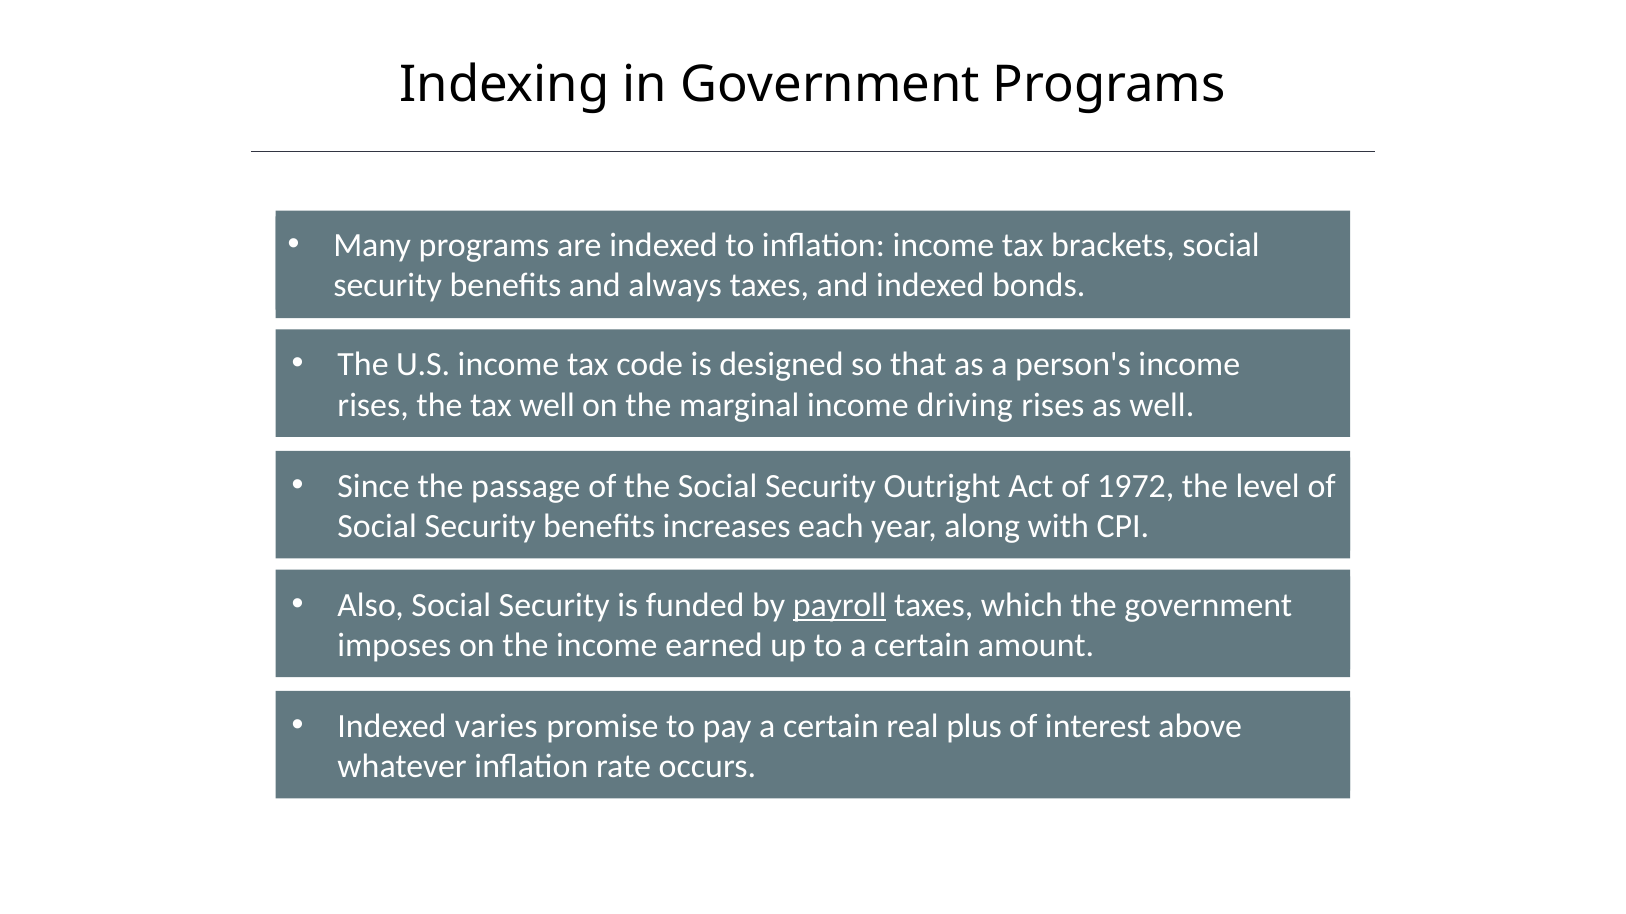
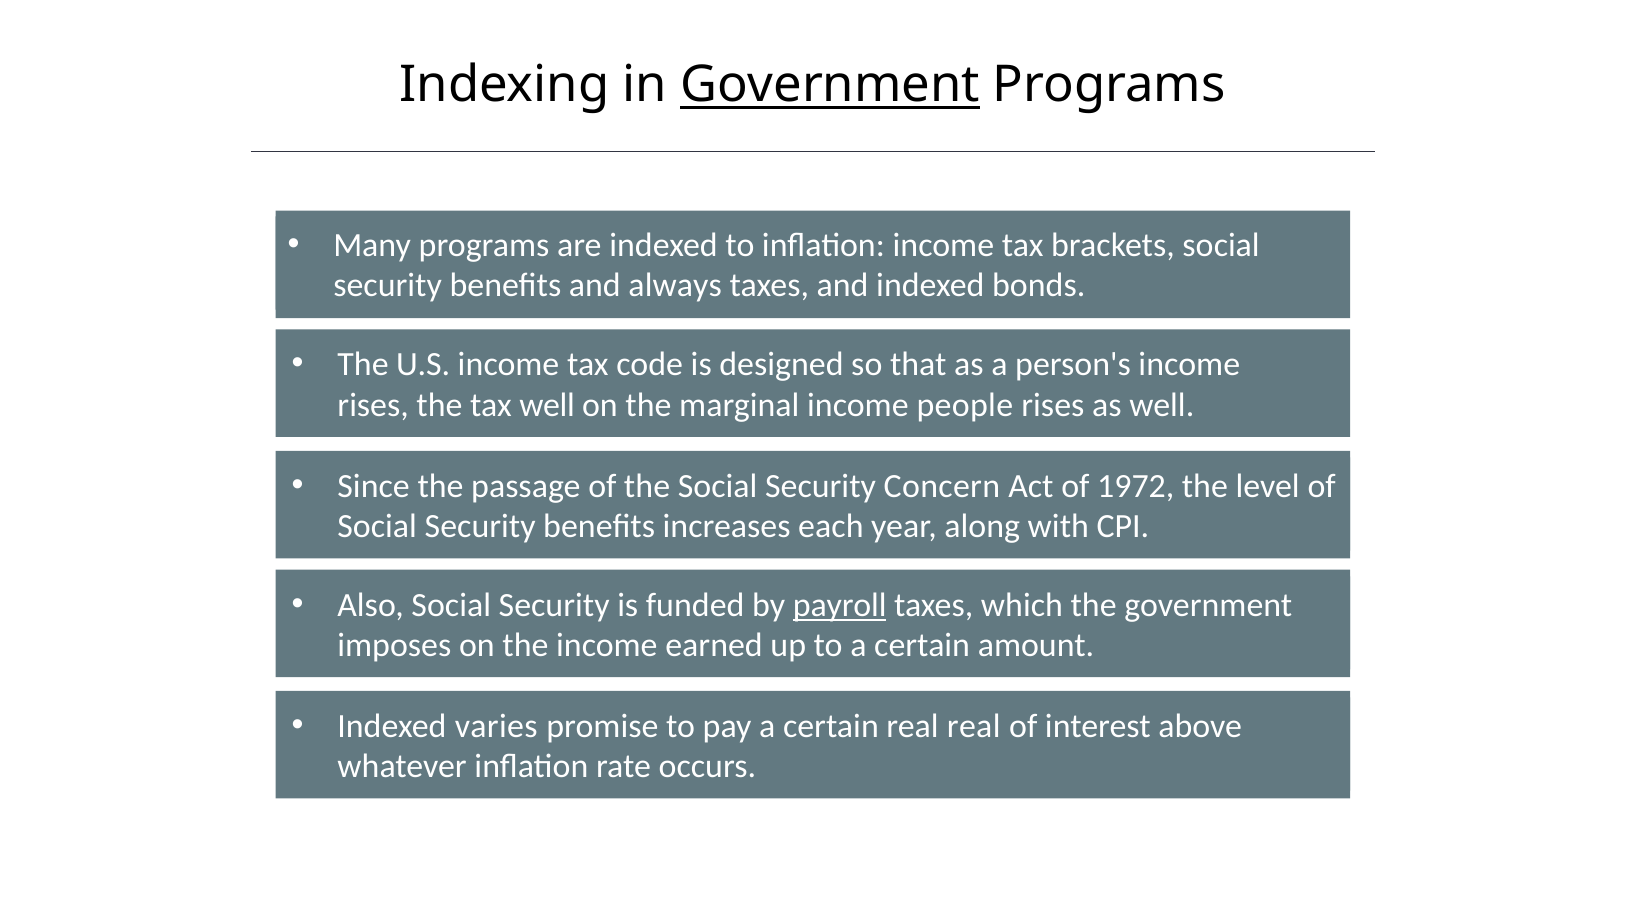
Government at (830, 85) underline: none -> present
driving: driving -> people
Outright: Outright -> Concern
real plus: plus -> real
